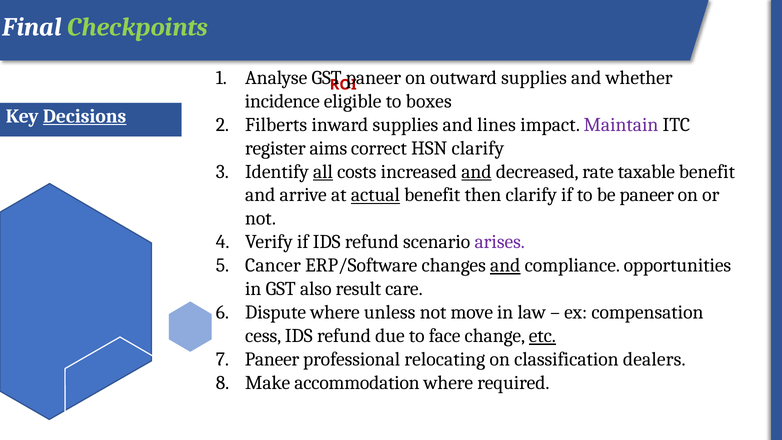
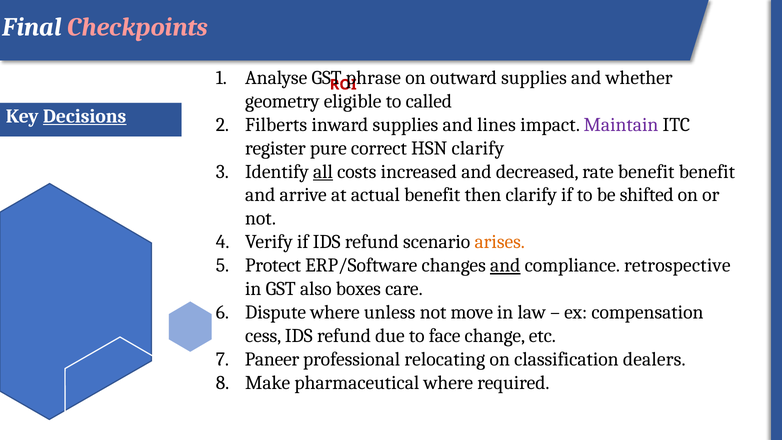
Checkpoints colour: light green -> pink
GST paneer: paneer -> phrase
incidence: incidence -> geometry
boxes: boxes -> called
aims: aims -> pure
and at (476, 172) underline: present -> none
rate taxable: taxable -> benefit
actual underline: present -> none
be paneer: paneer -> shifted
arises colour: purple -> orange
Cancer: Cancer -> Protect
opportunities: opportunities -> retrospective
result: result -> boxes
etc underline: present -> none
accommodation: accommodation -> pharmaceutical
